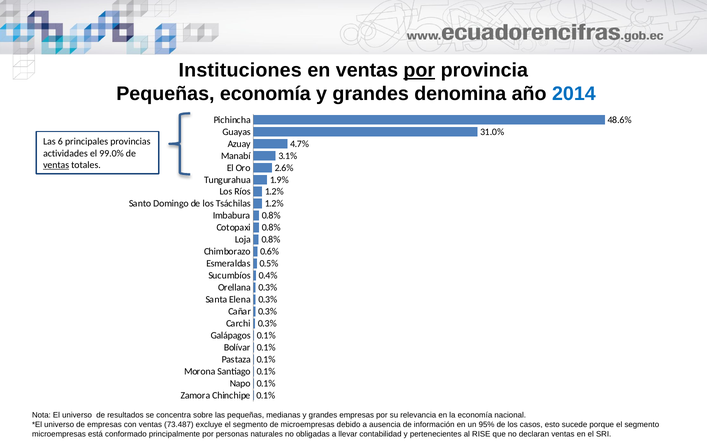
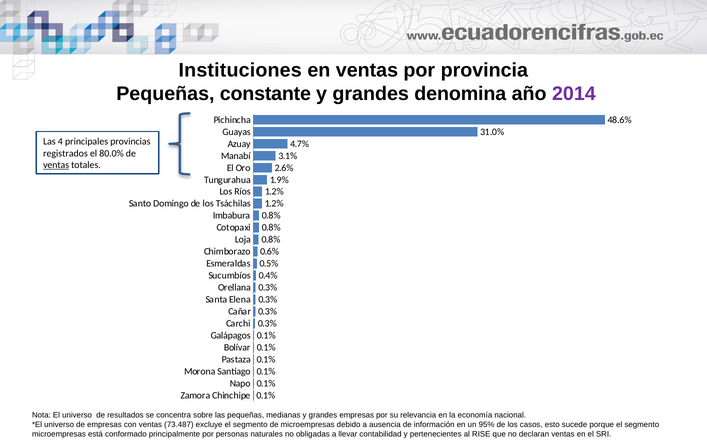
por at (419, 70) underline: present -> none
Pequeñas economía: economía -> constante
2014 colour: blue -> purple
6: 6 -> 4
actividades: actividades -> registrados
99.0%: 99.0% -> 80.0%
